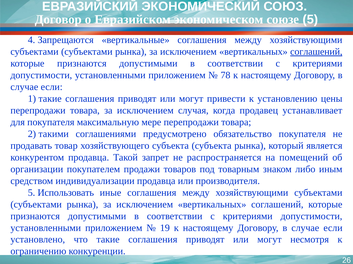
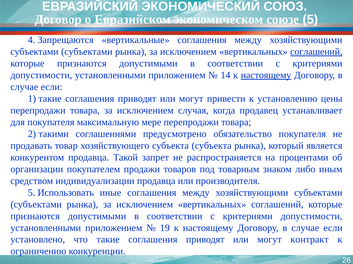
78: 78 -> 14
настоящему at (266, 75) underline: none -> present
помещений: помещений -> процентами
несмотря: несмотря -> контракт
